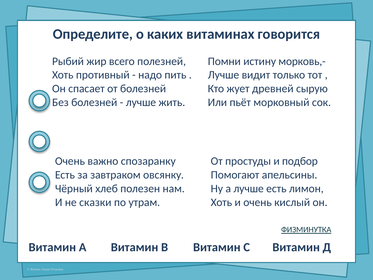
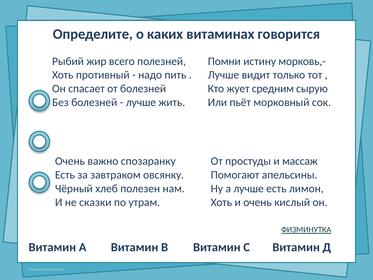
древней: древней -> средним
подбор: подбор -> массаж
